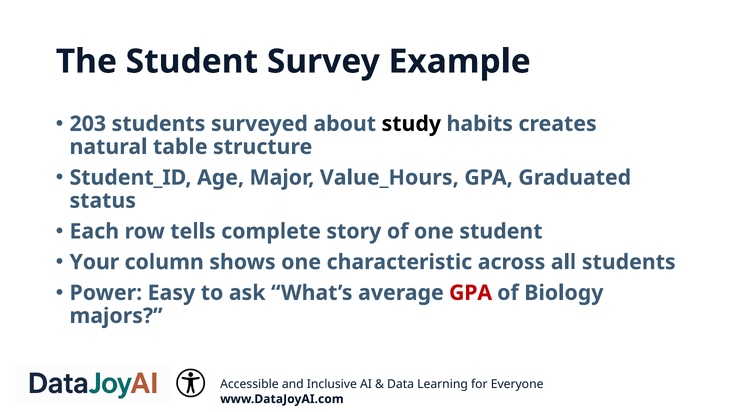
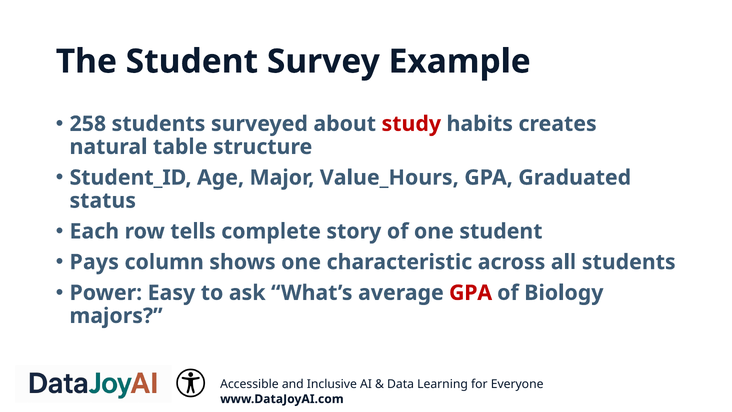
203: 203 -> 258
study colour: black -> red
Your: Your -> Pays
